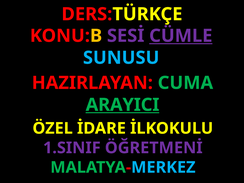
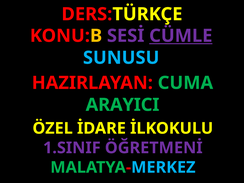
ARAYICI underline: present -> none
